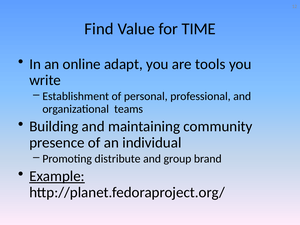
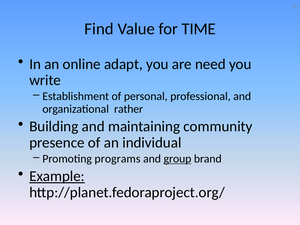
tools: tools -> need
teams: teams -> rather
distribute: distribute -> programs
group underline: none -> present
